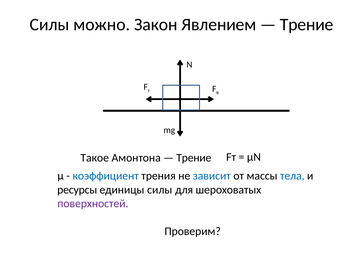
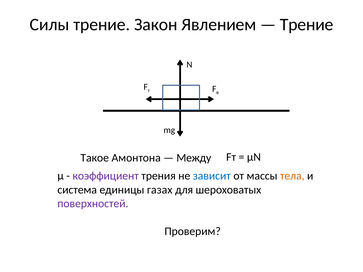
Силы можно: можно -> трение
Трение at (194, 158): Трение -> Между
коэффициент colour: blue -> purple
тела colour: blue -> orange
ресурсы: ресурсы -> система
единицы силы: силы -> газах
